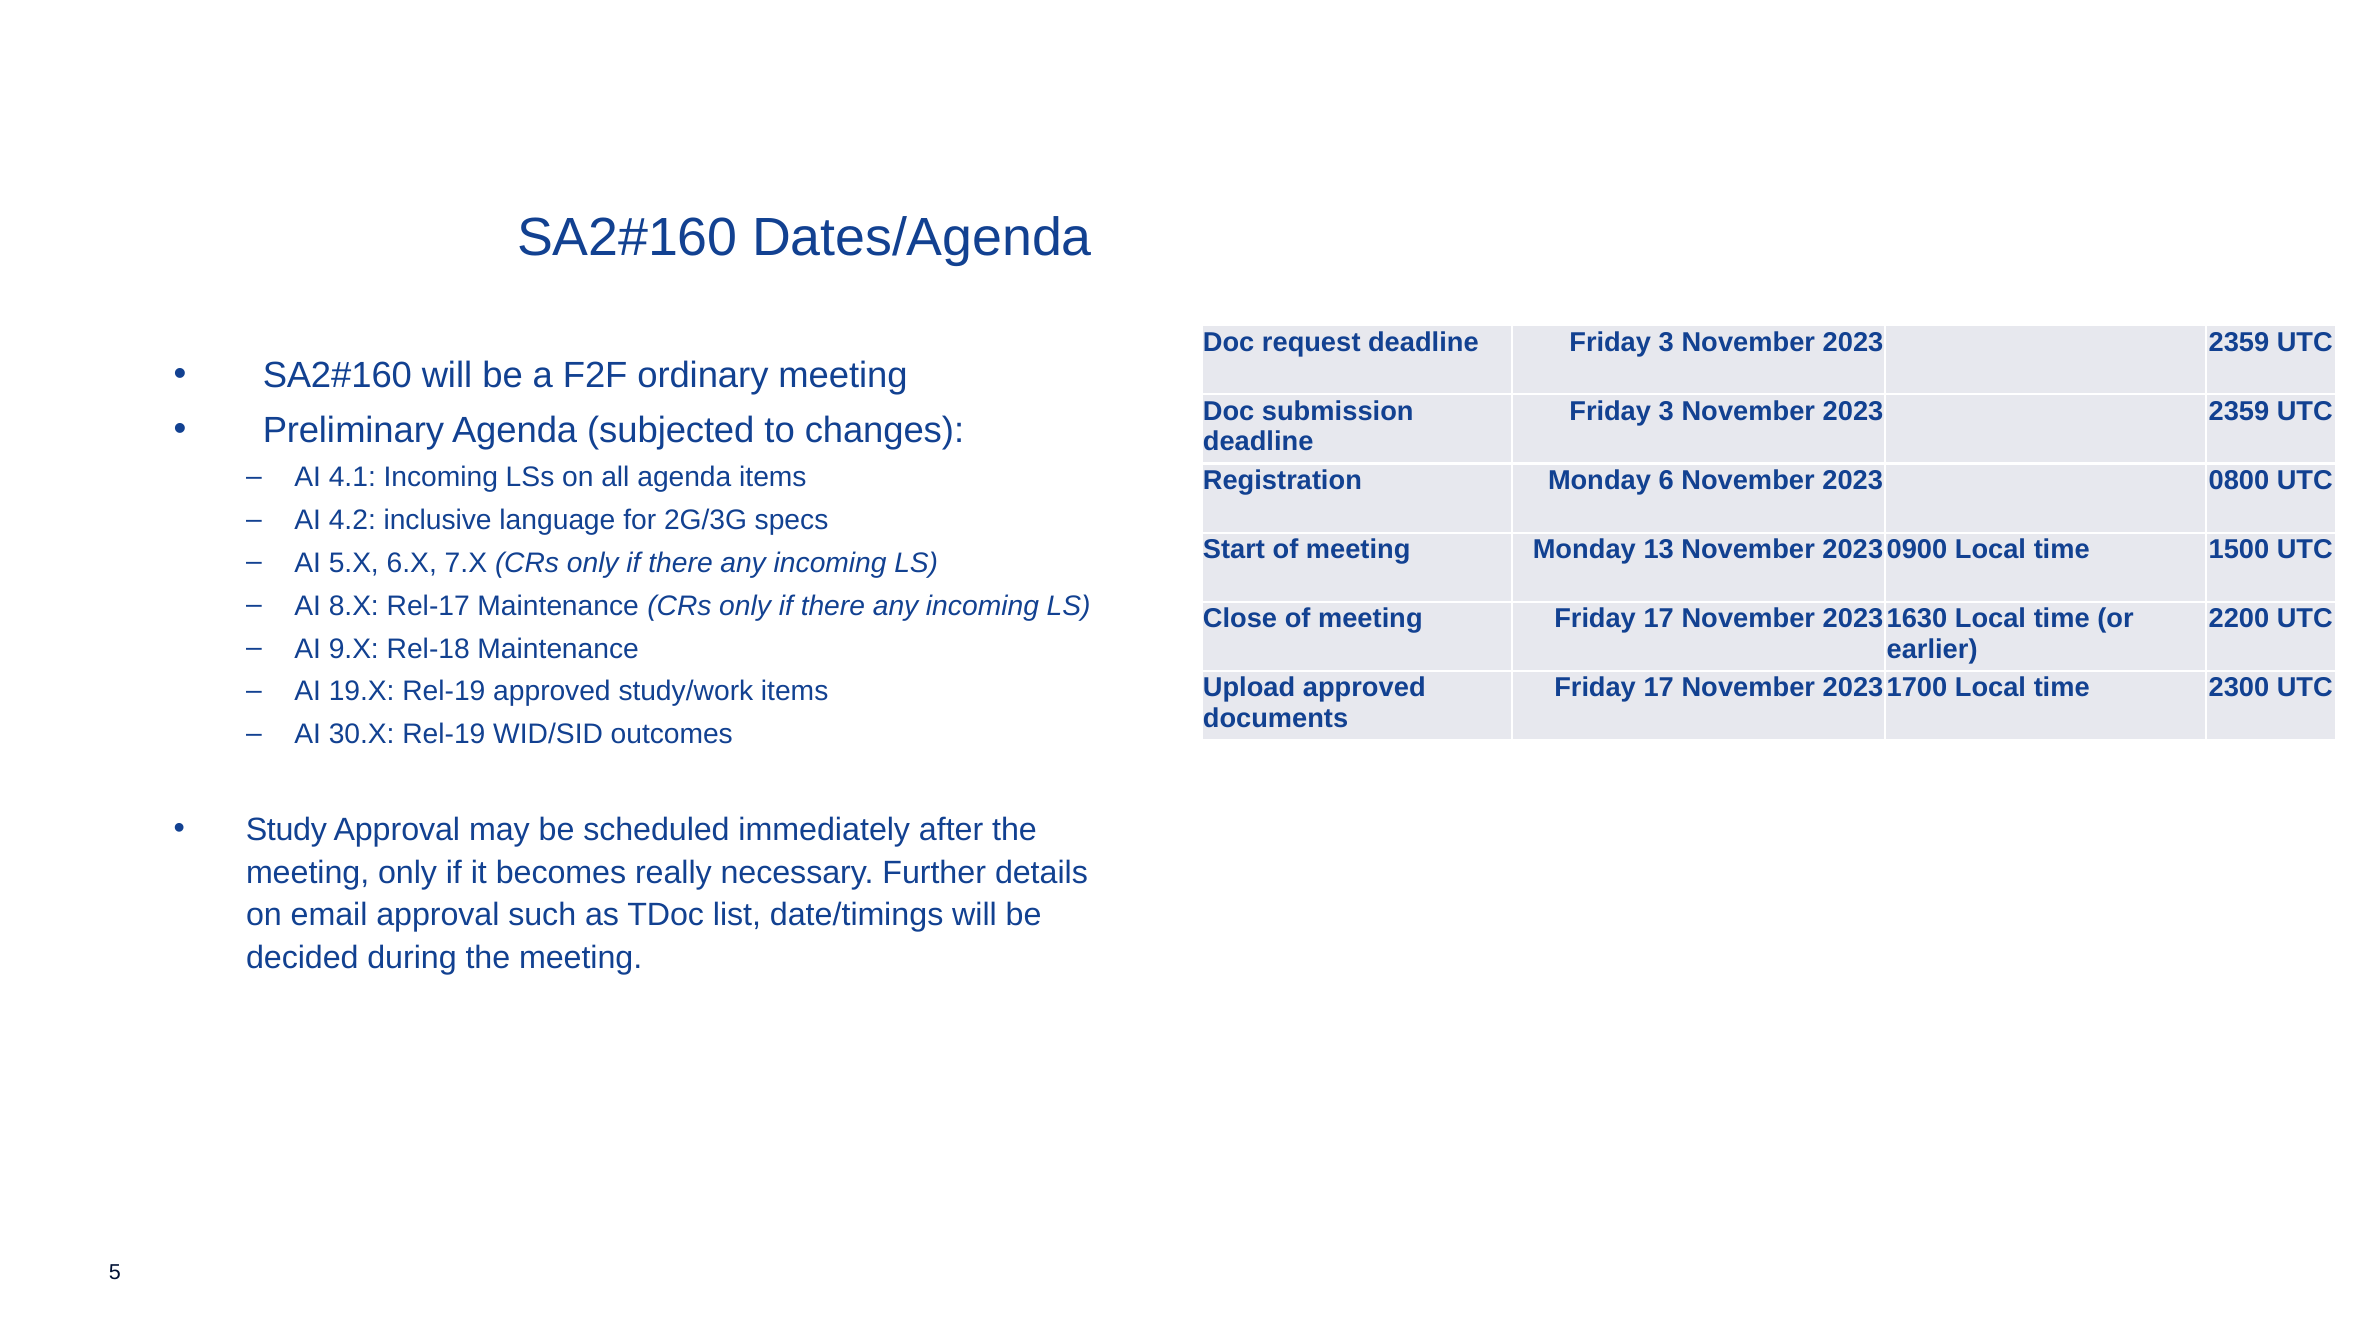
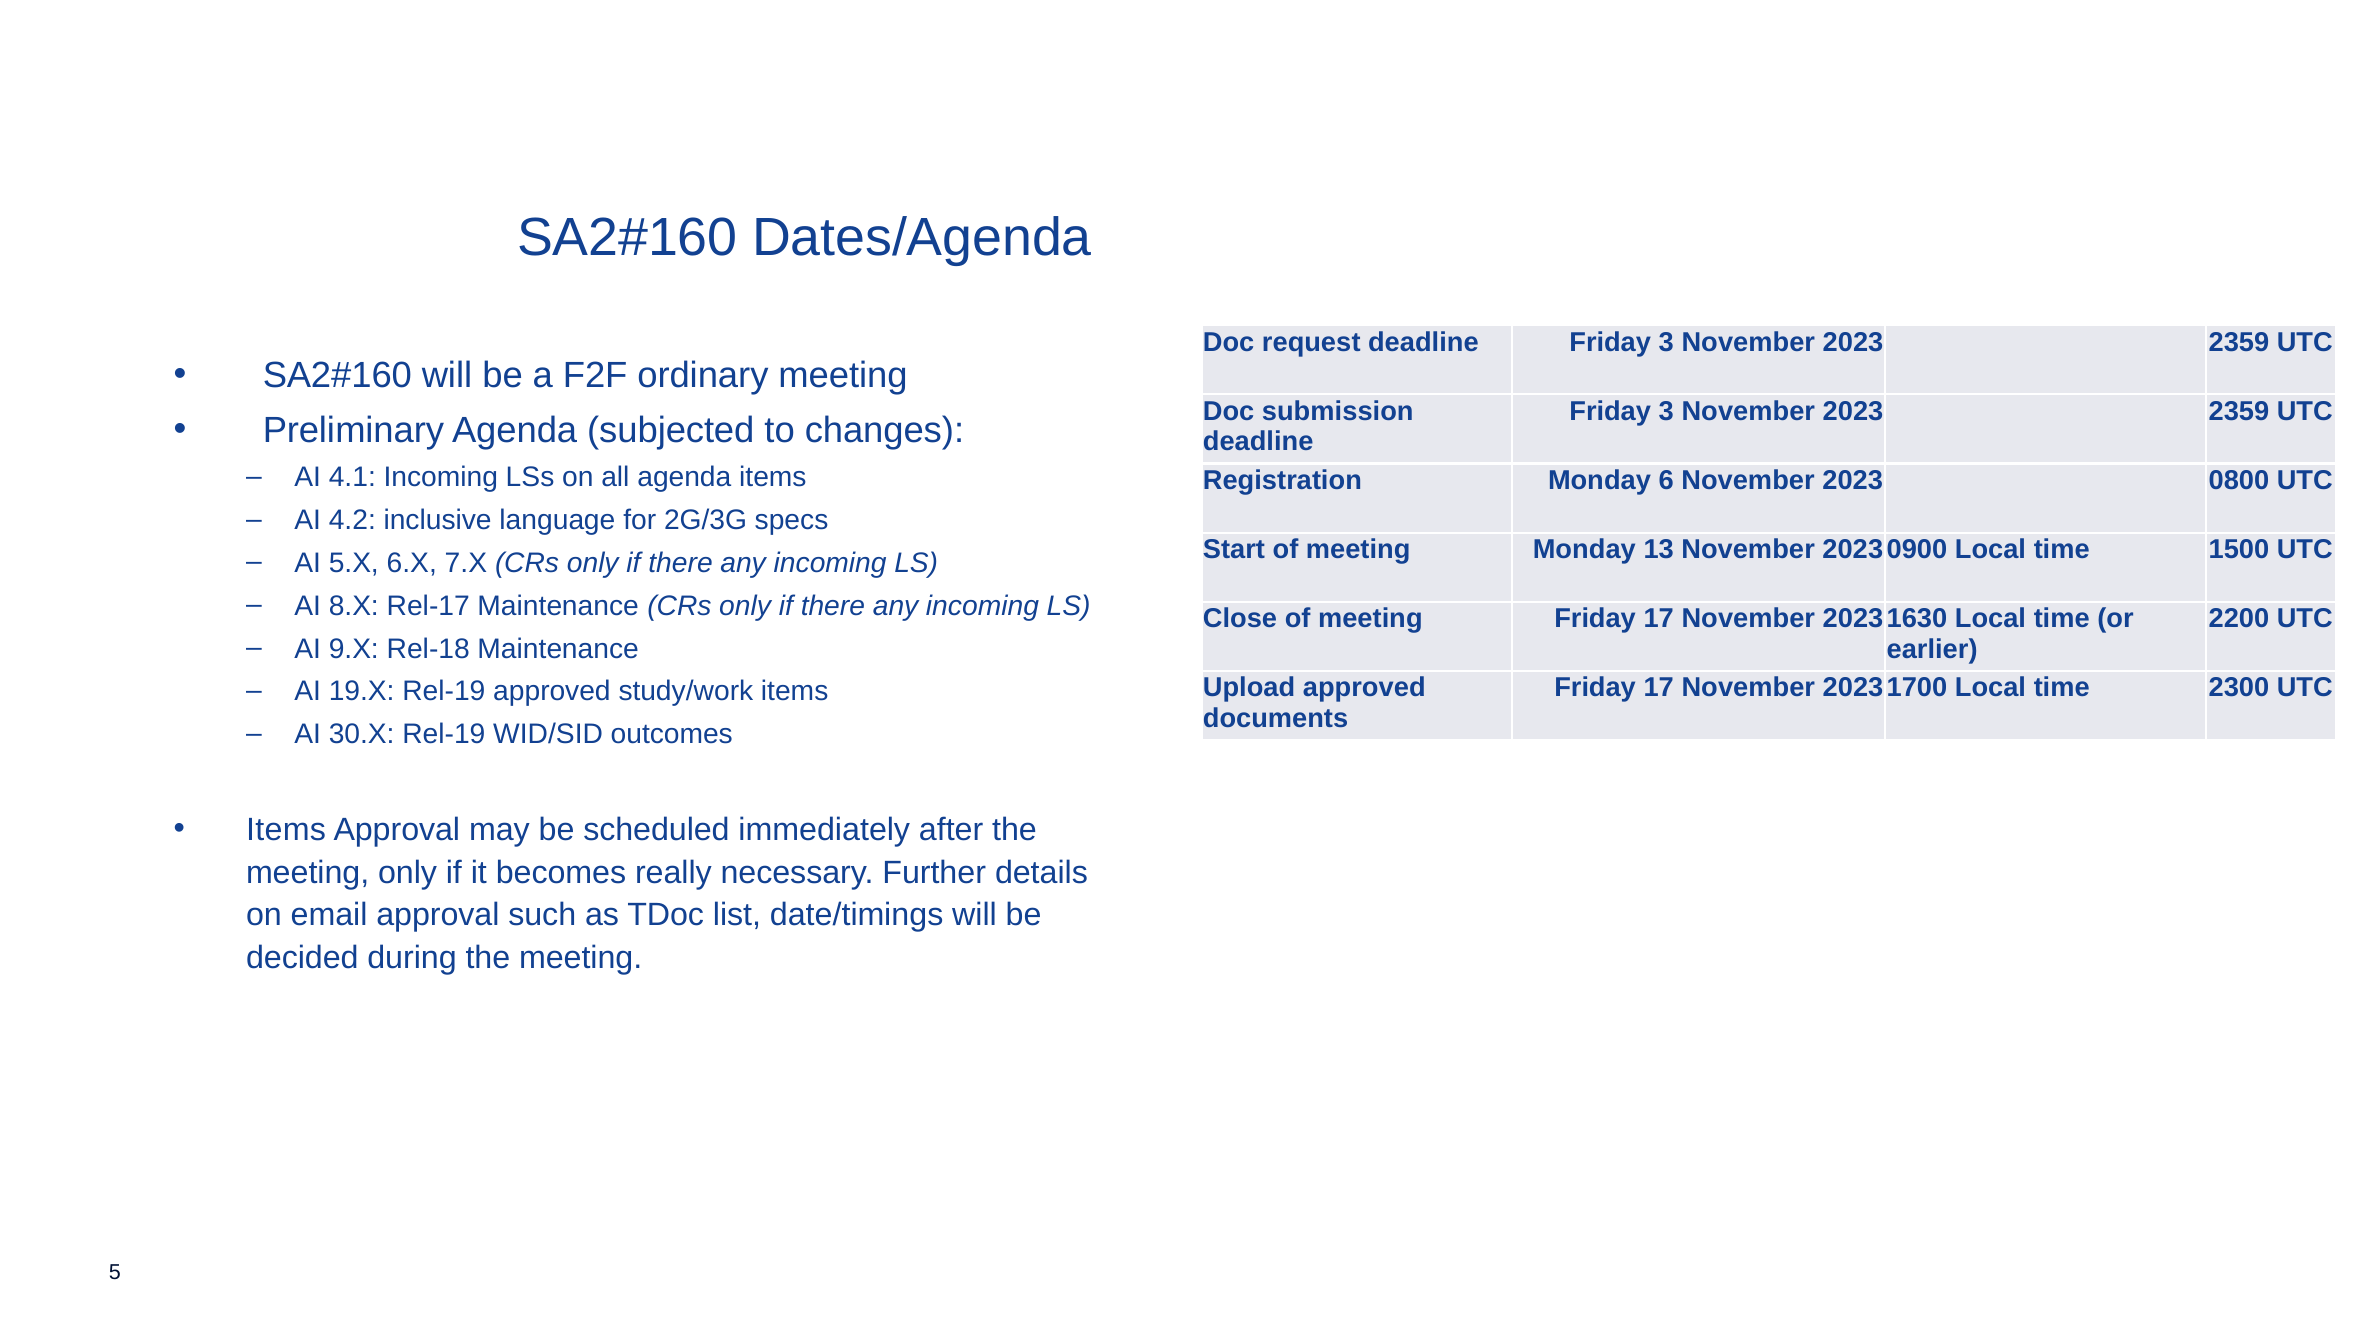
Study at (286, 830): Study -> Items
